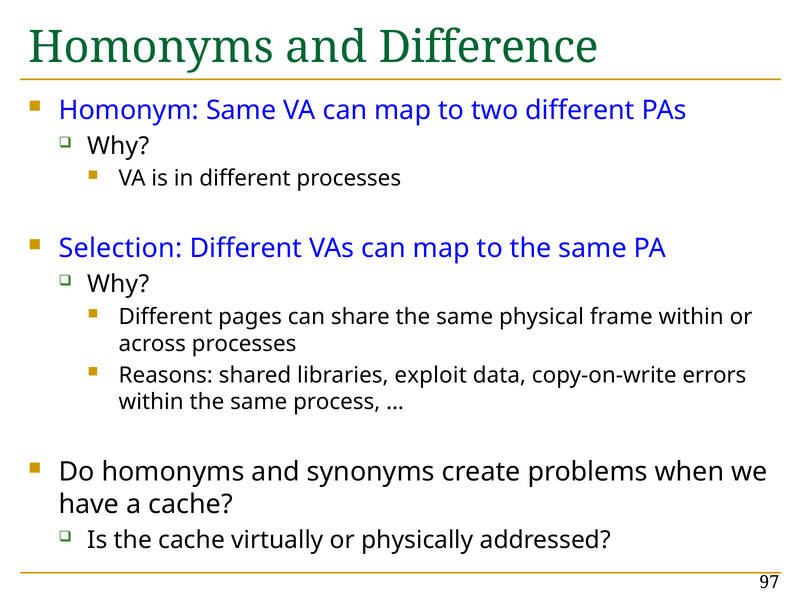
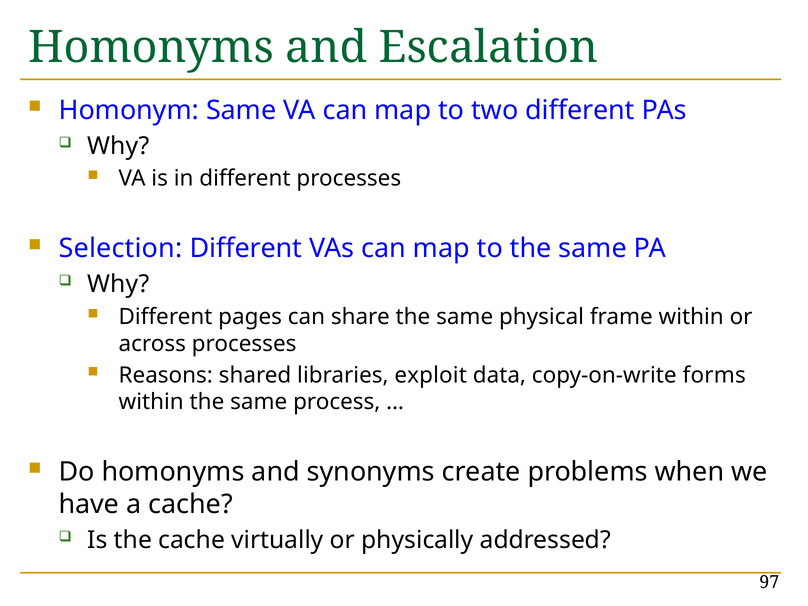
Difference: Difference -> Escalation
errors: errors -> forms
